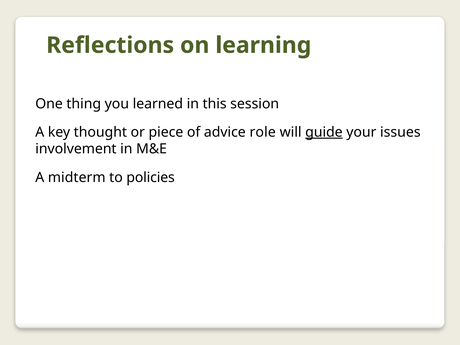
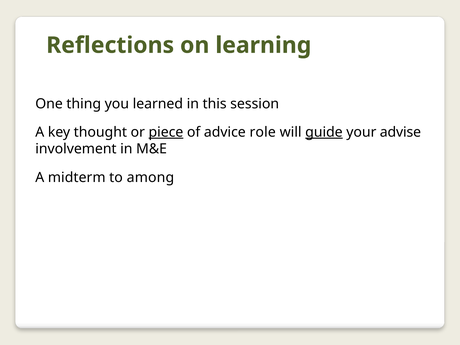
piece underline: none -> present
issues: issues -> advise
policies: policies -> among
